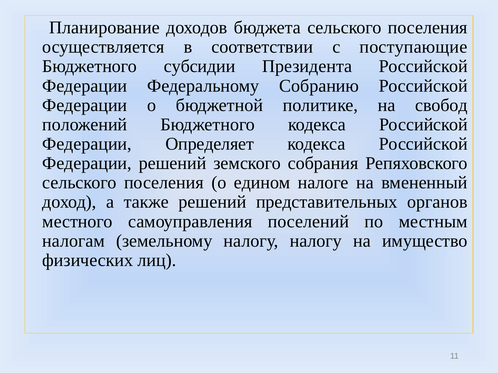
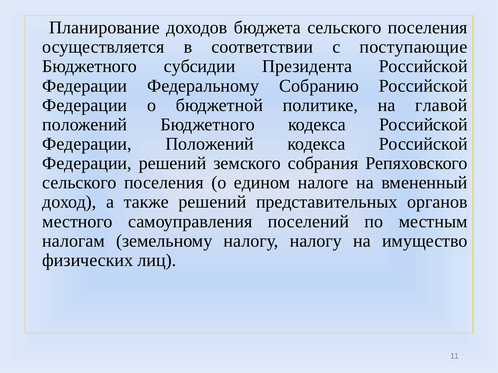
свобод: свобод -> главой
Федерации Определяет: Определяет -> Положений
